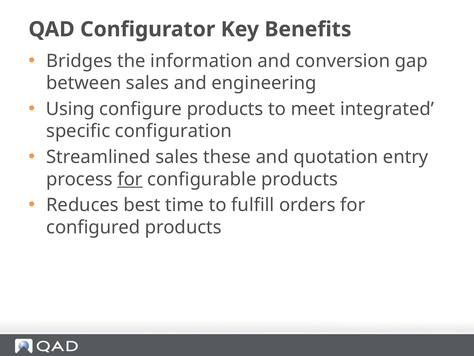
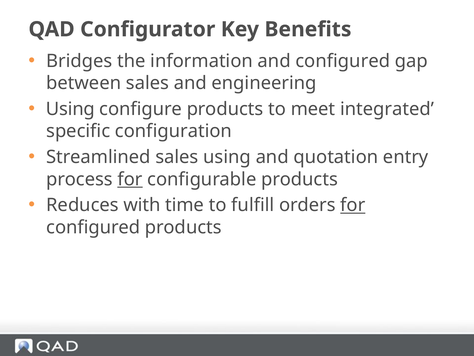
and conversion: conversion -> configured
sales these: these -> using
best: best -> with
for at (353, 205) underline: none -> present
